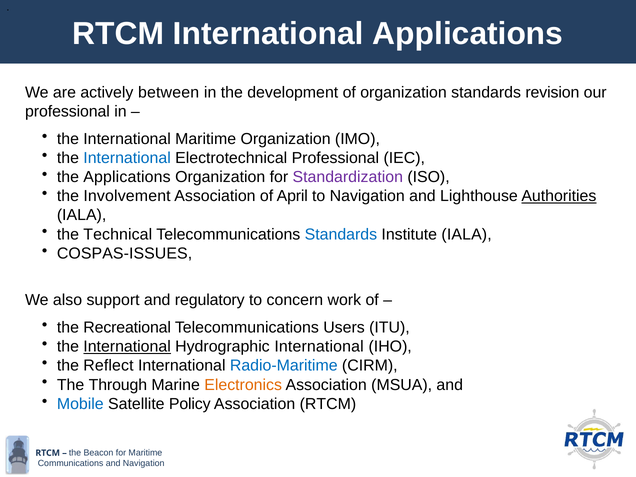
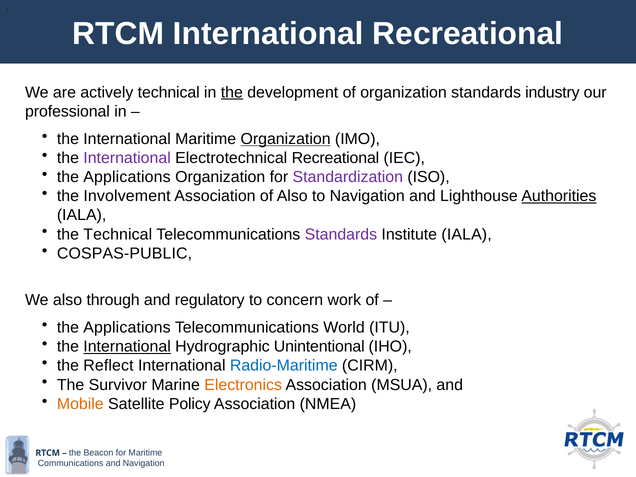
International Applications: Applications -> Recreational
actively between: between -> technical
the at (232, 92) underline: none -> present
revision: revision -> industry
Organization at (286, 139) underline: none -> present
International at (127, 158) colour: blue -> purple
Electrotechnical Professional: Professional -> Recreational
of April: April -> Also
Standards at (341, 234) colour: blue -> purple
COSPAS-ISSUES: COSPAS-ISSUES -> COSPAS-PUBLIC
support: support -> through
Recreational at (127, 328): Recreational -> Applications
Users: Users -> World
Hydrographic International: International -> Unintentional
Through: Through -> Survivor
Mobile colour: blue -> orange
Association RTCM: RTCM -> NMEA
